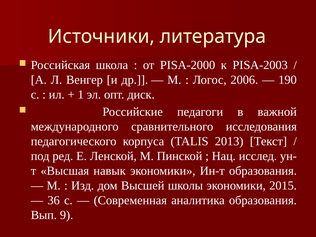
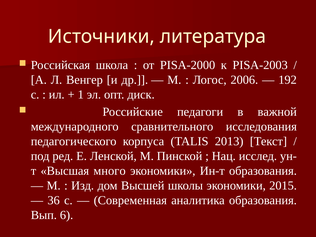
190: 190 -> 192
навык: навык -> много
9: 9 -> 6
